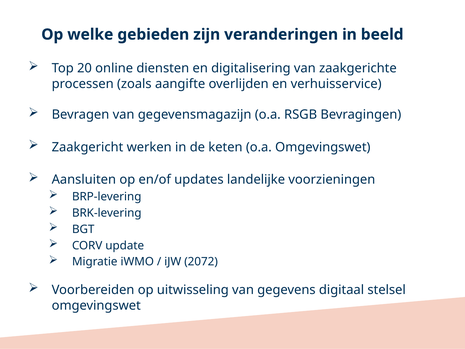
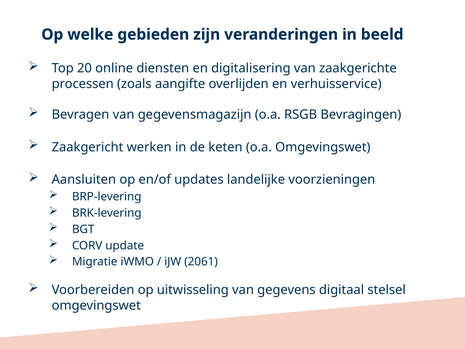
2072: 2072 -> 2061
